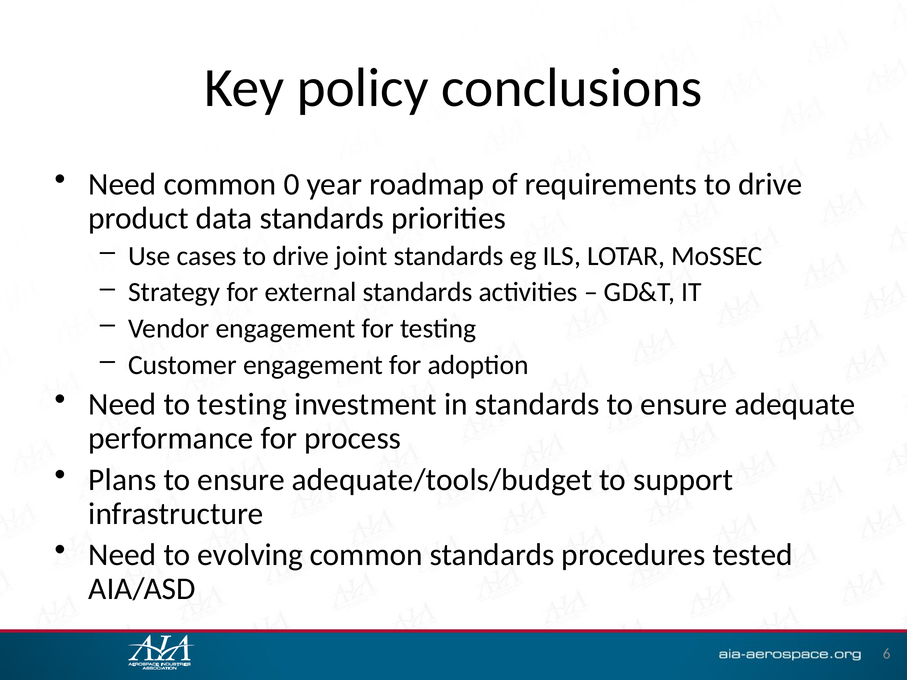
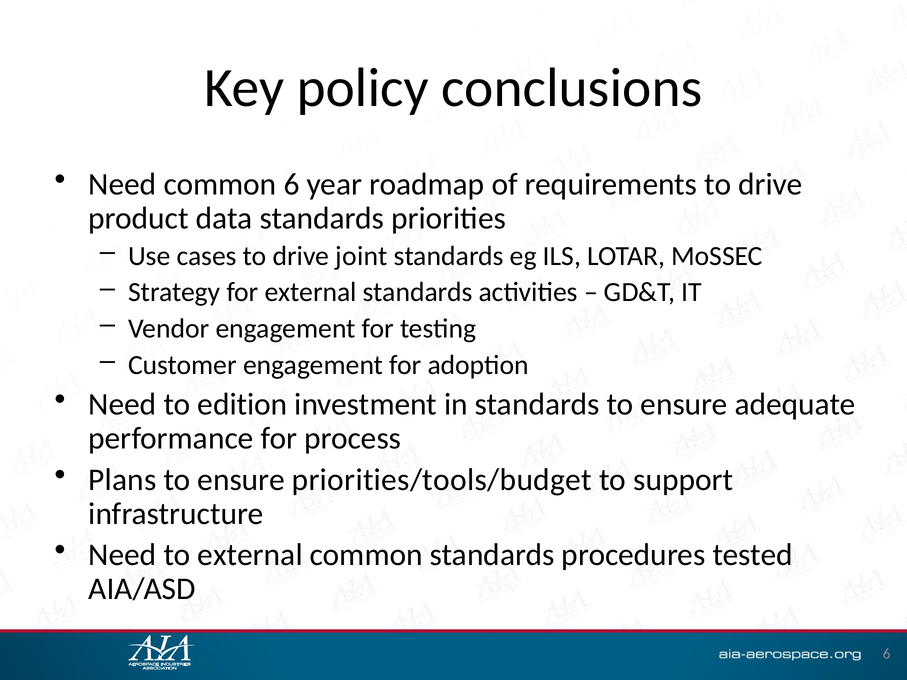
common 0: 0 -> 6
to testing: testing -> edition
adequate/tools/budget: adequate/tools/budget -> priorities/tools/budget
to evolving: evolving -> external
